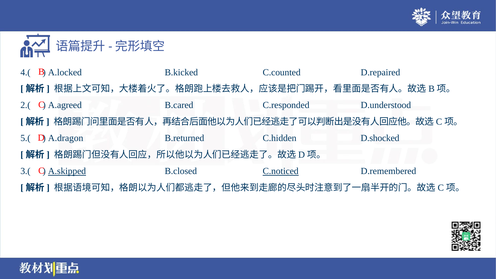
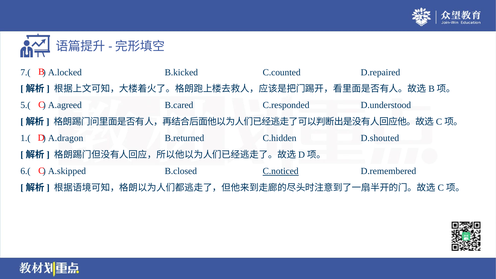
4.(: 4.( -> 7.(
2.(: 2.( -> 5.(
5.(: 5.( -> 1.(
D.shocked: D.shocked -> D.shouted
3.(: 3.( -> 6.(
A.skipped underline: present -> none
